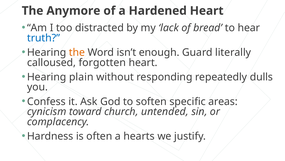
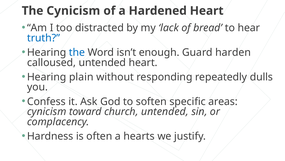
The Anymore: Anymore -> Cynicism
the at (77, 52) colour: orange -> blue
literally: literally -> harden
calloused forgotten: forgotten -> untended
